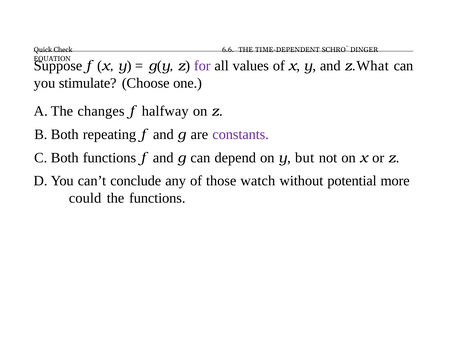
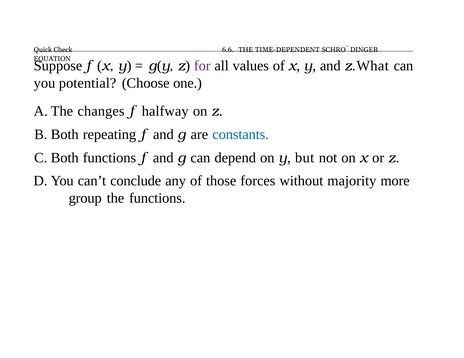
stimulate: stimulate -> potential
constants colour: purple -> blue
watch: watch -> forces
potential: potential -> majority
could: could -> group
